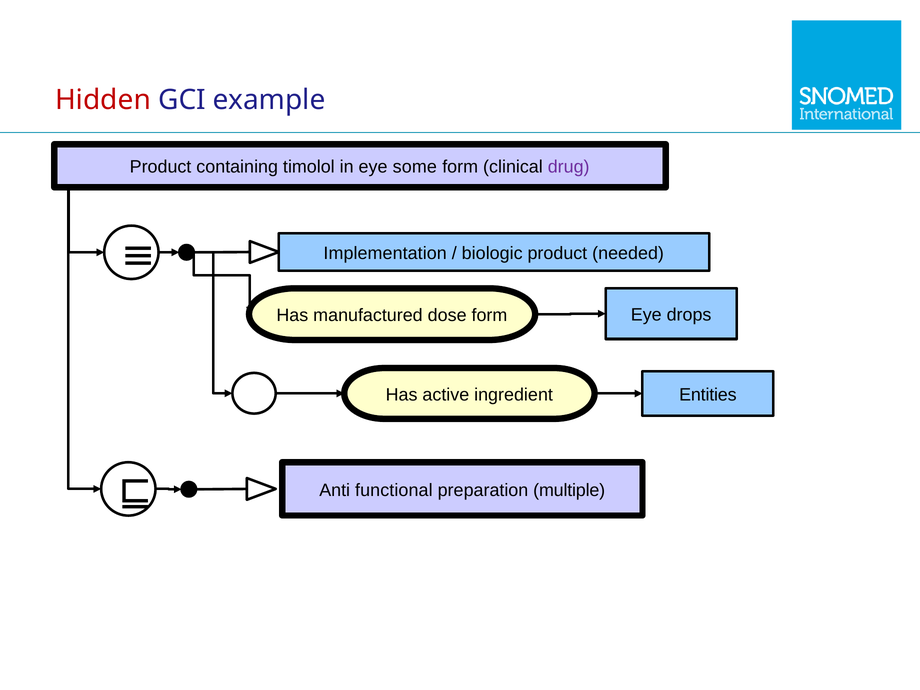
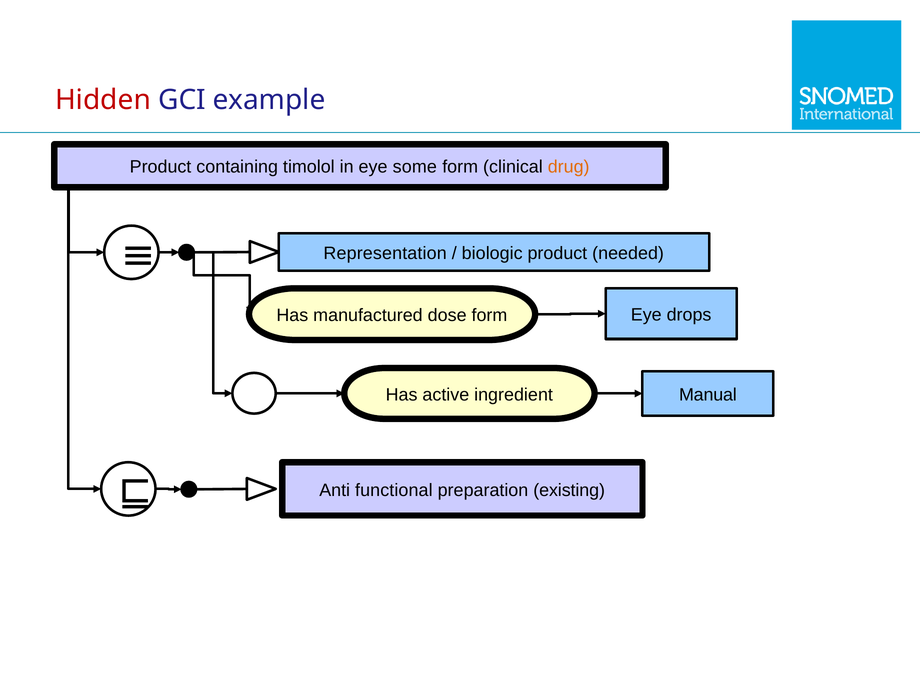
drug colour: purple -> orange
Implementation: Implementation -> Representation
Entities: Entities -> Manual
multiple: multiple -> existing
